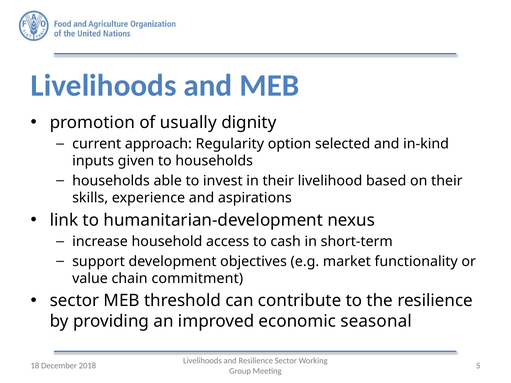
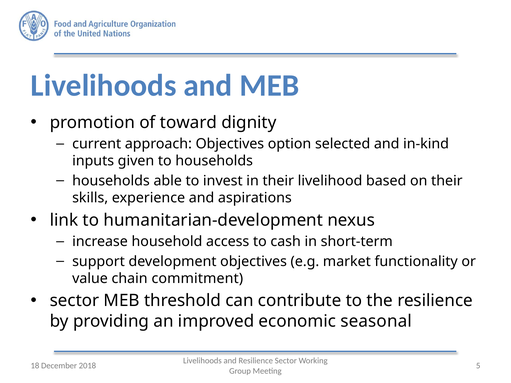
usually: usually -> toward
approach Regularity: Regularity -> Objectives
